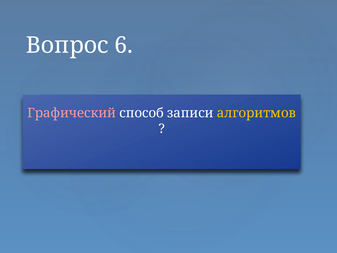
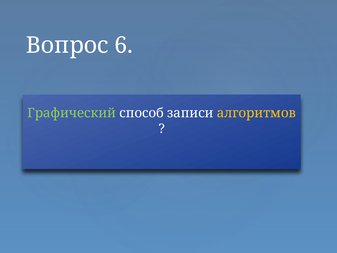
Графический colour: pink -> light green
